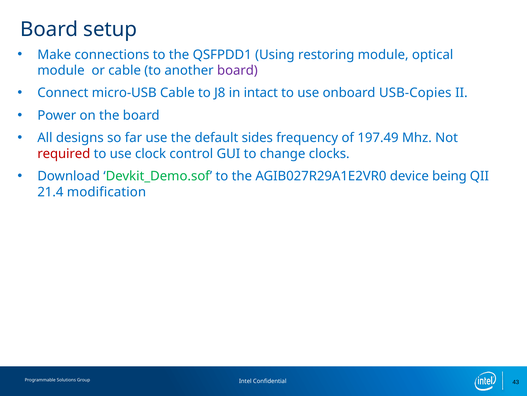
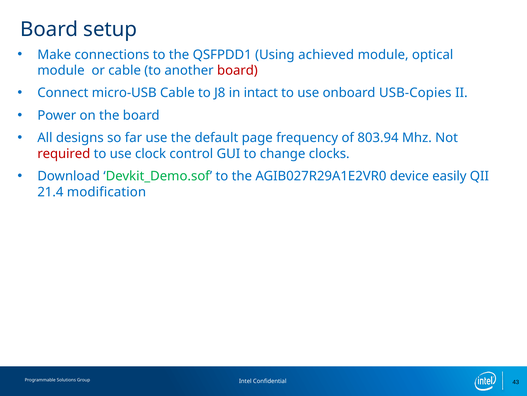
restoring: restoring -> achieved
board at (237, 70) colour: purple -> red
sides: sides -> page
197.49: 197.49 -> 803.94
being: being -> easily
